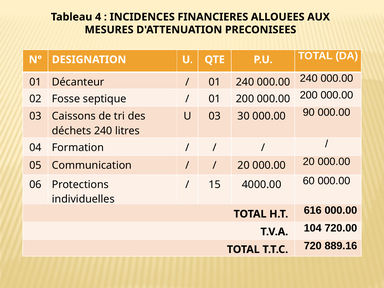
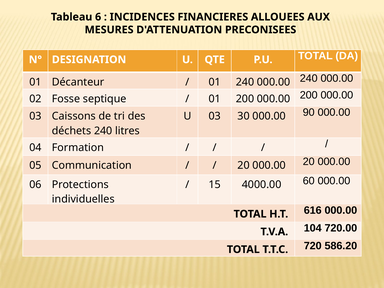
4: 4 -> 6
889.16: 889.16 -> 586.20
